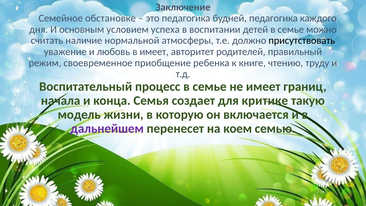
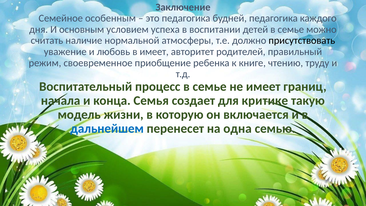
обстановке: обстановке -> особенным
дальнейшем colour: purple -> blue
коем: коем -> одна
